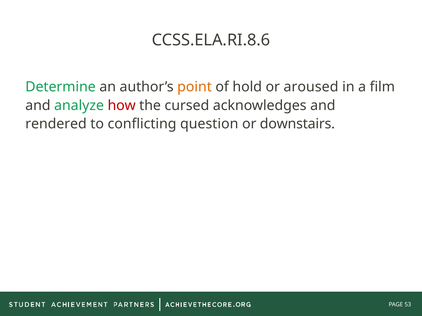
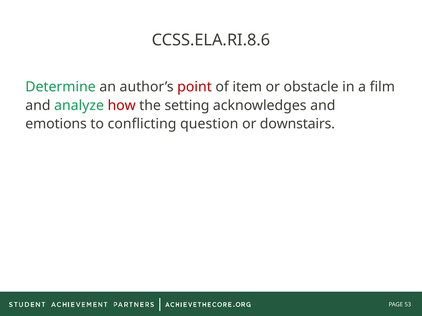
point colour: orange -> red
hold: hold -> item
aroused: aroused -> obstacle
cursed: cursed -> setting
rendered: rendered -> emotions
